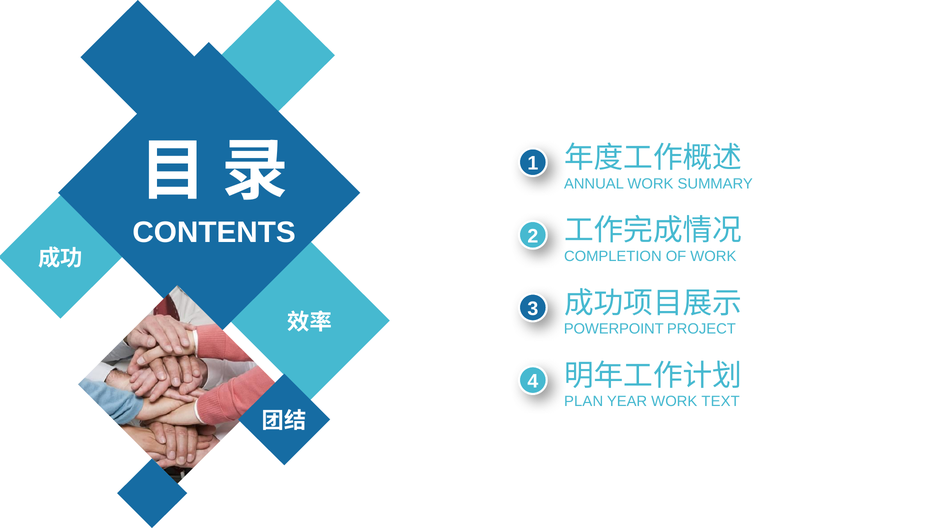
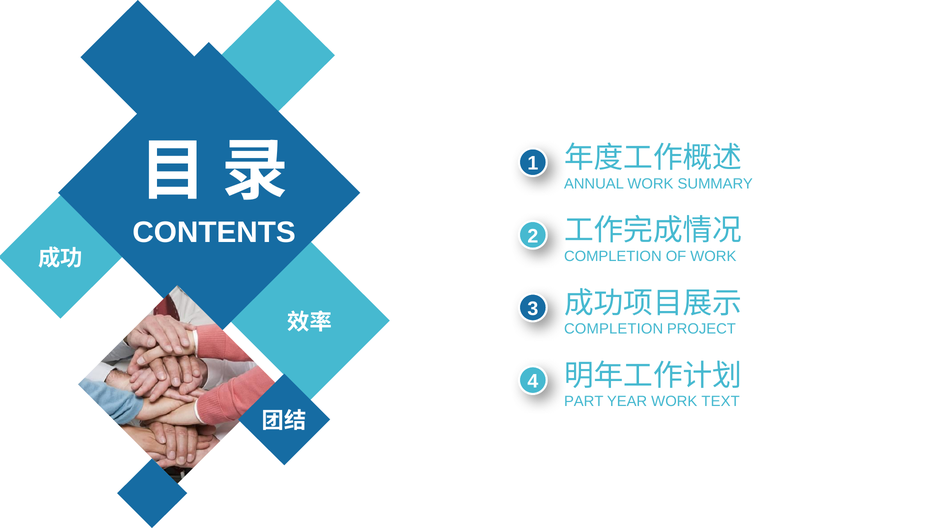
POWERPOINT at (614, 329): POWERPOINT -> COMPLETION
PLAN: PLAN -> PART
